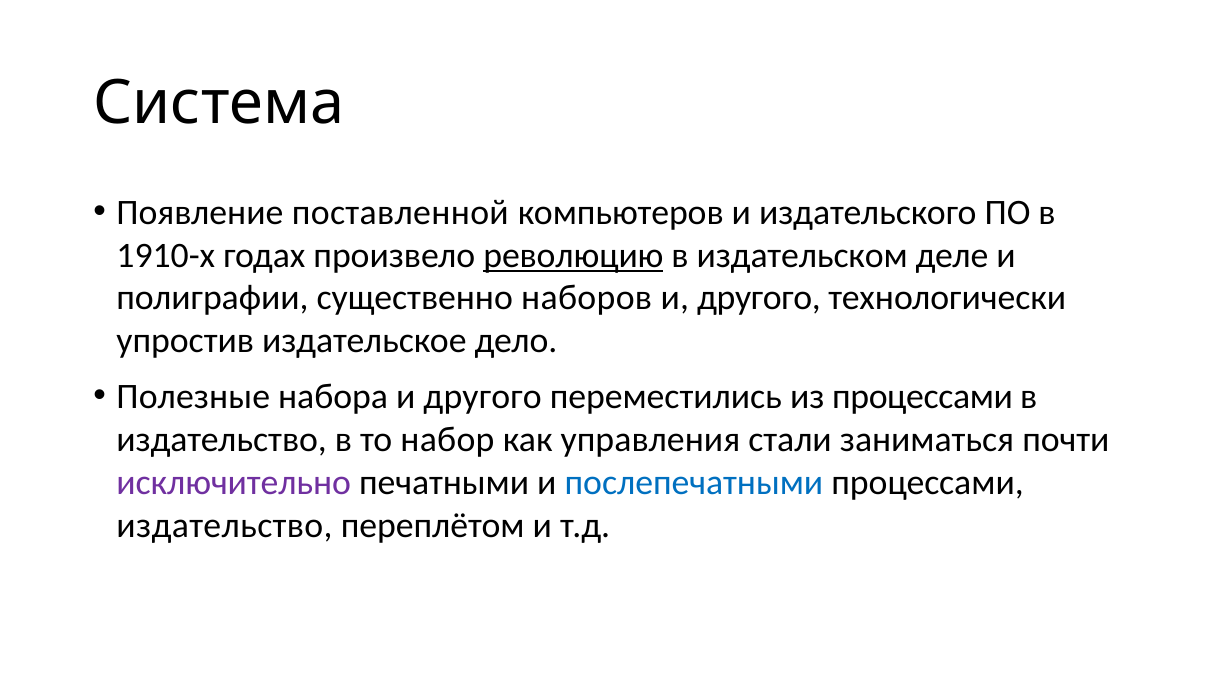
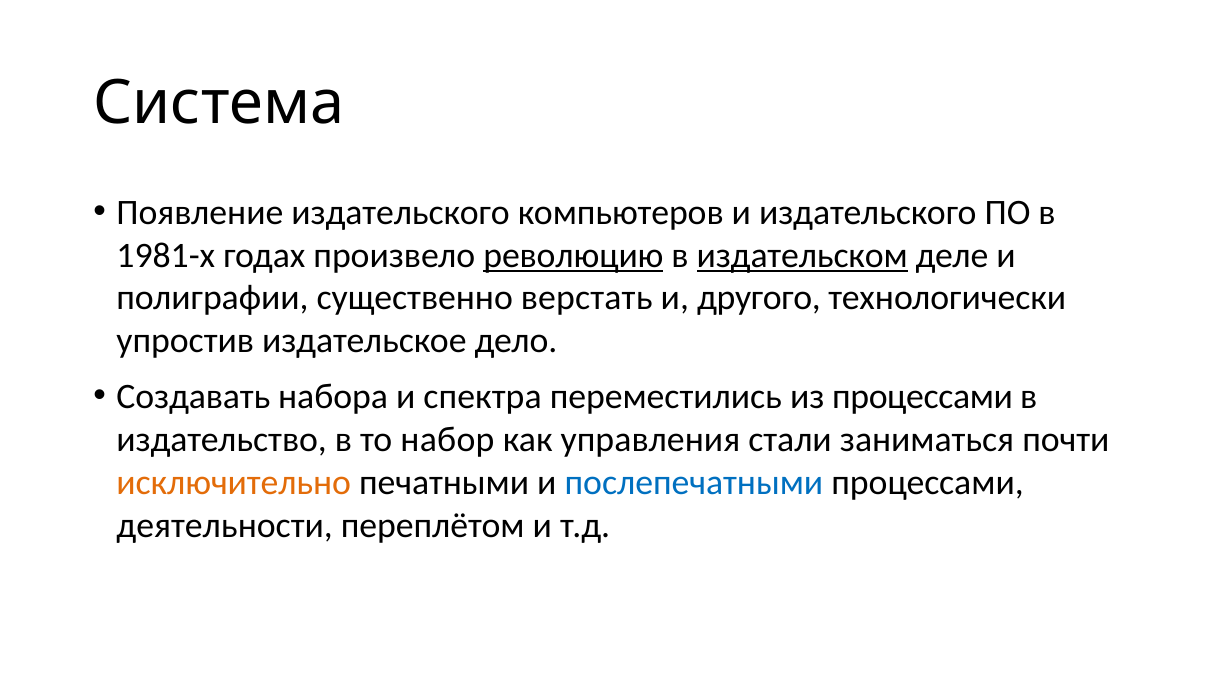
Появление поставленной: поставленной -> издательского
1910-х: 1910-х -> 1981-х
издательском underline: none -> present
наборов: наборов -> верстать
Полезные: Полезные -> Создавать
набора и другого: другого -> спектра
исключительно colour: purple -> orange
издательство at (224, 525): издательство -> деятельности
